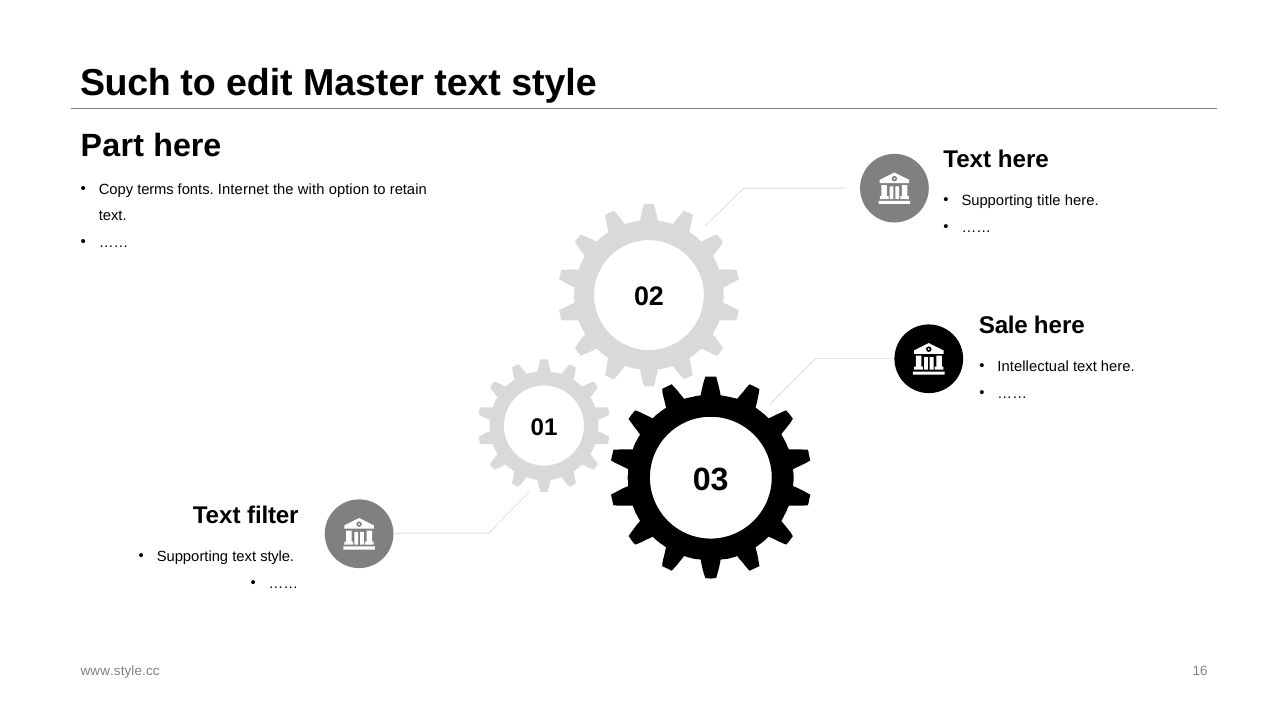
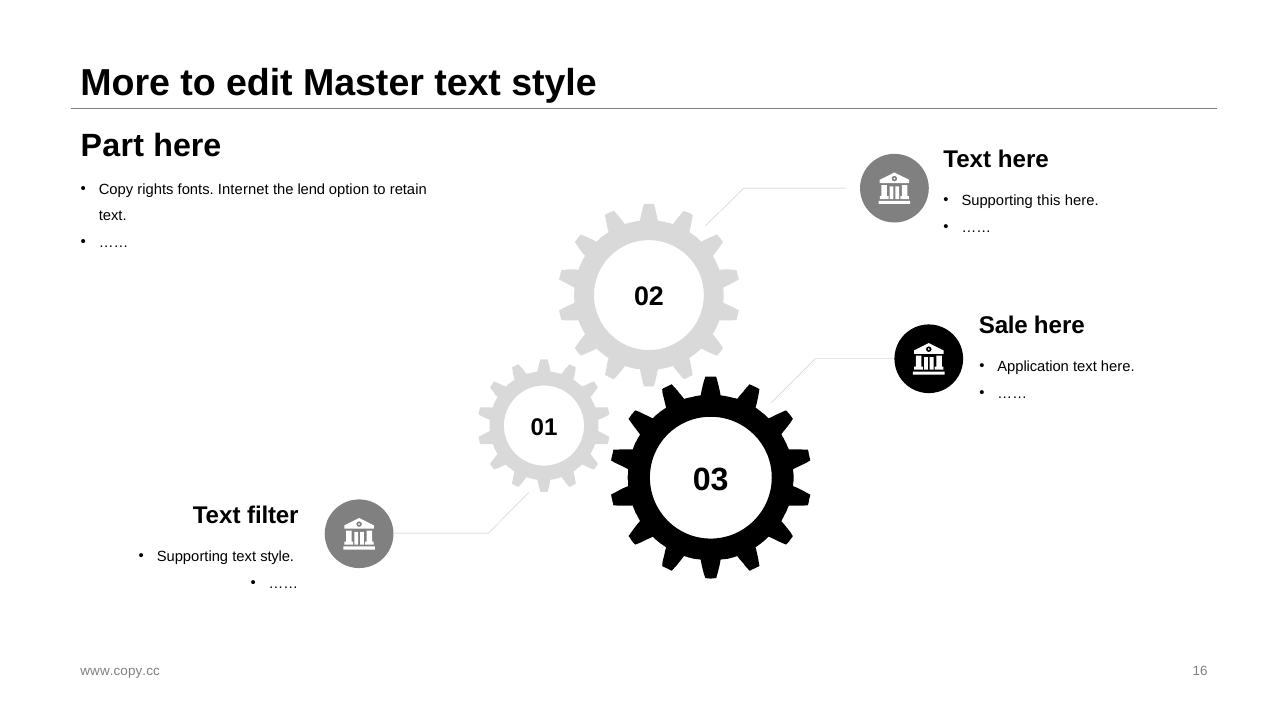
Such: Such -> More
terms: terms -> rights
with: with -> lend
title: title -> this
Intellectual: Intellectual -> Application
www.style.cc: www.style.cc -> www.copy.cc
